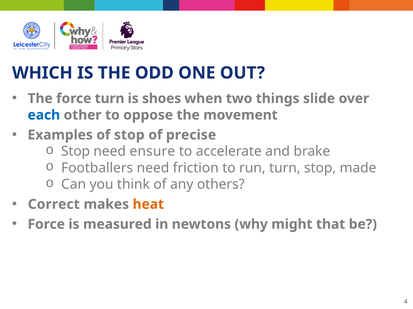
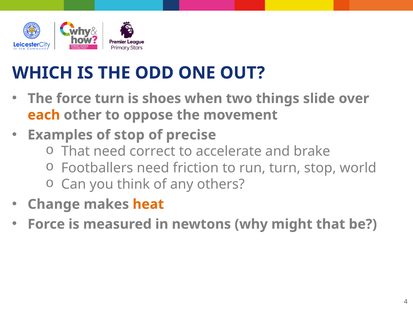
each colour: blue -> orange
Stop at (76, 152): Stop -> That
ensure: ensure -> correct
made: made -> world
Correct: Correct -> Change
